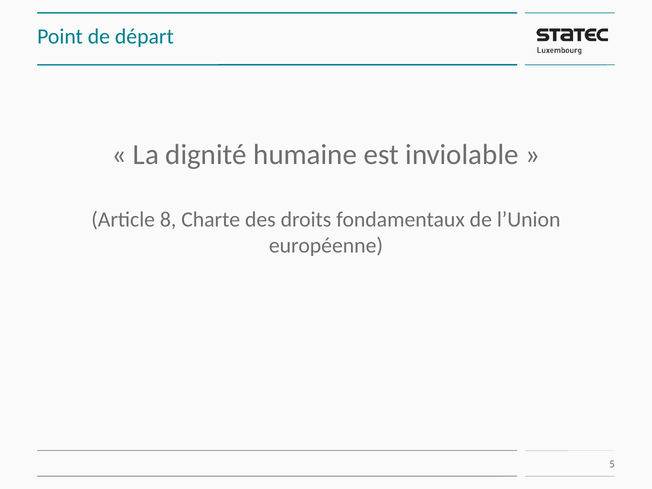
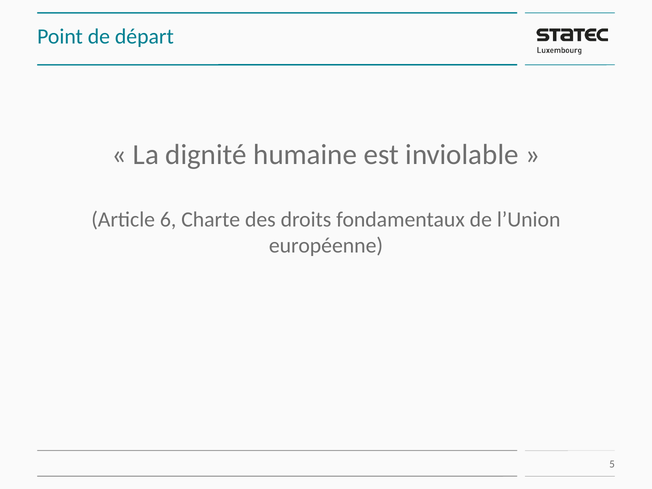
8: 8 -> 6
